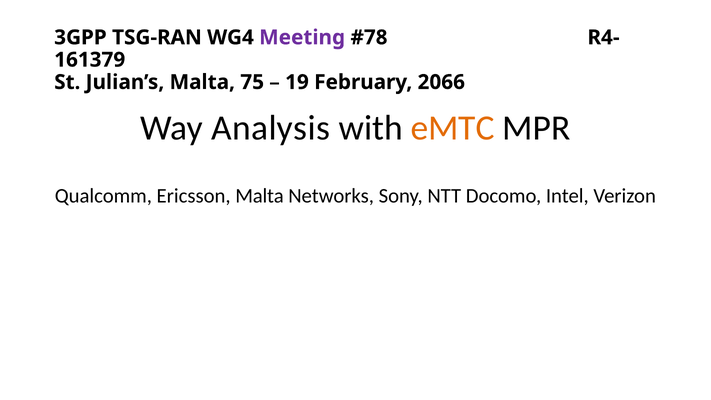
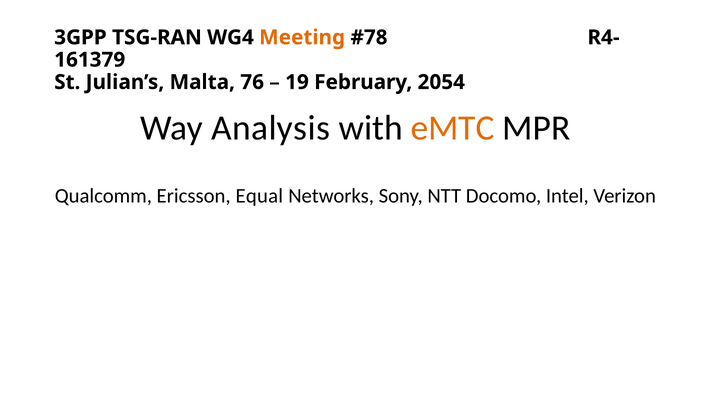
Meeting colour: purple -> orange
75: 75 -> 76
2066: 2066 -> 2054
Ericsson Malta: Malta -> Equal
